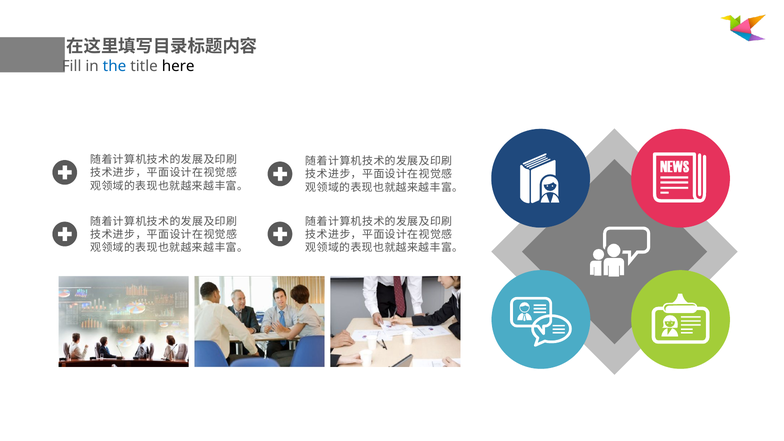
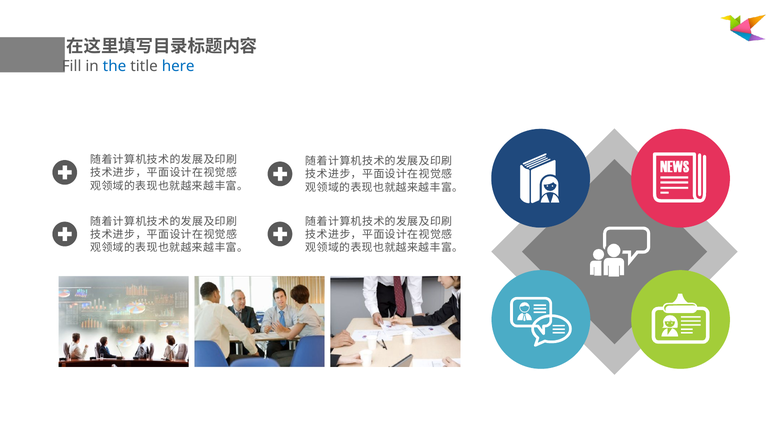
here colour: black -> blue
